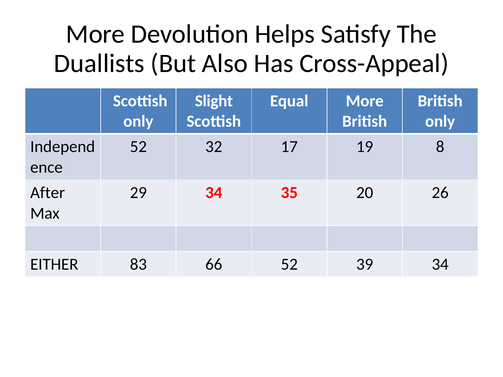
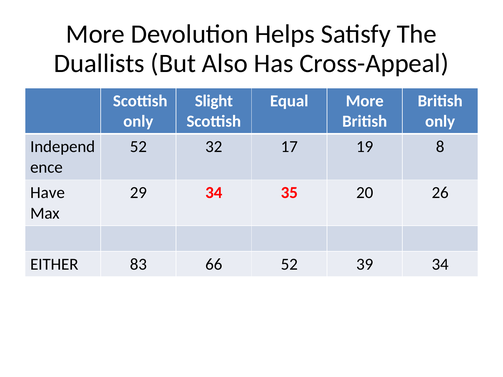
After: After -> Have
